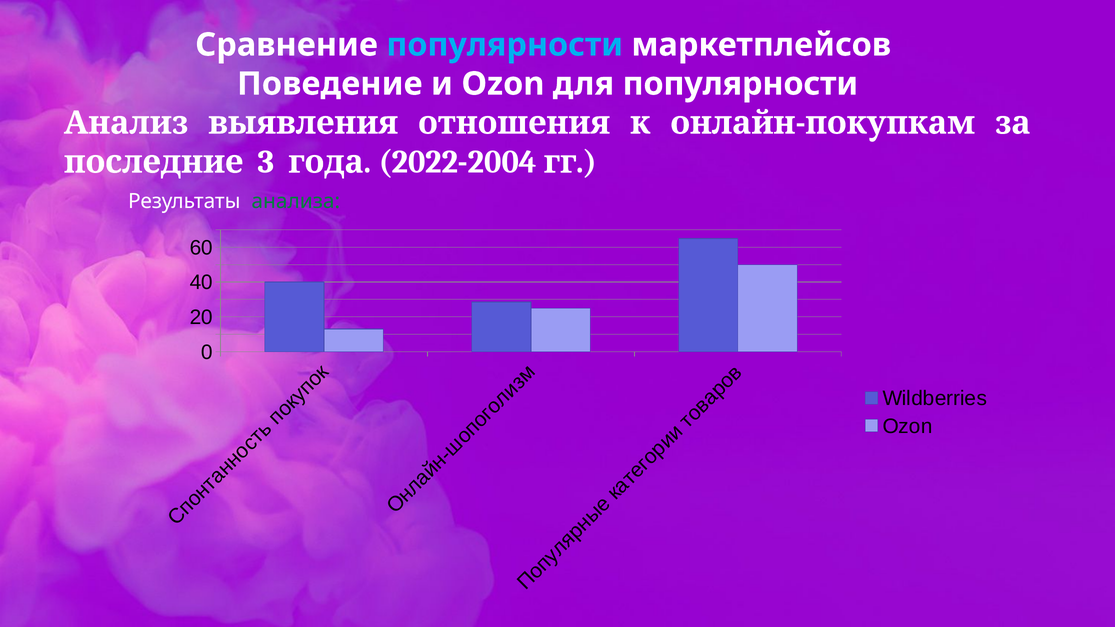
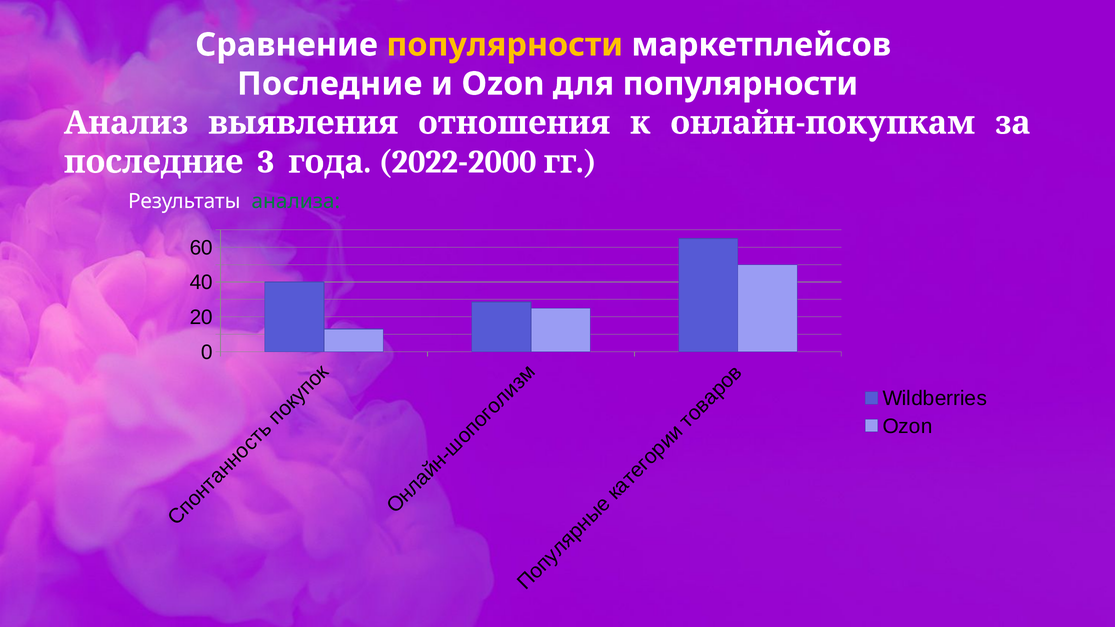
популярности at (505, 45) colour: light blue -> yellow
Поведение at (330, 84): Поведение -> Последние
2022-2004: 2022-2004 -> 2022-2000
